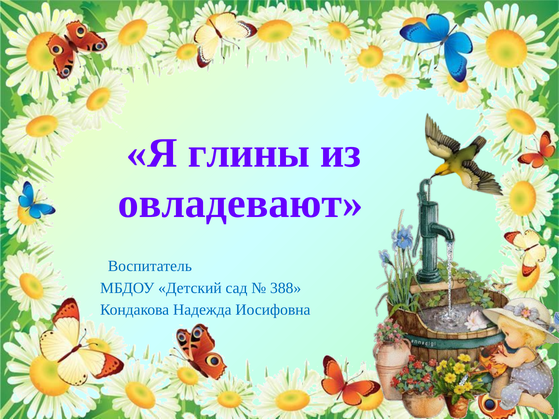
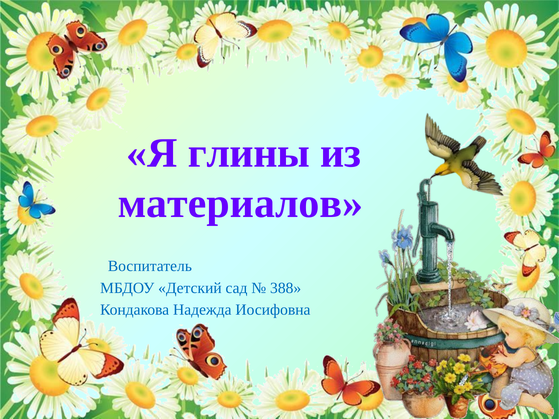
овладевают: овладевают -> материалов
